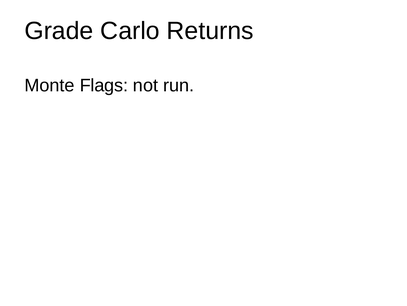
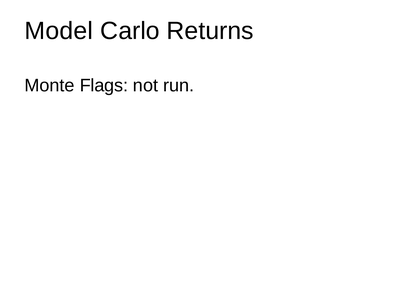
Grade: Grade -> Model
